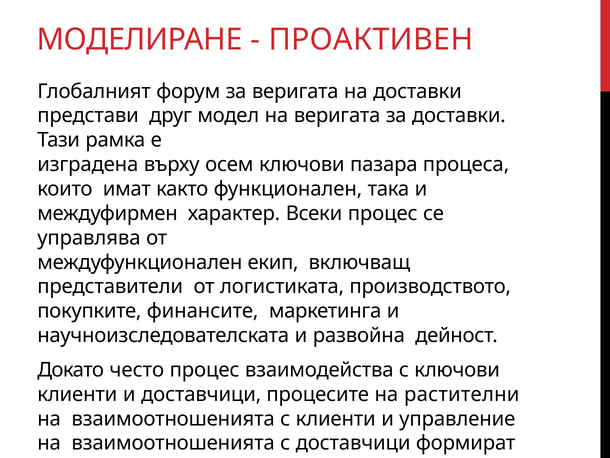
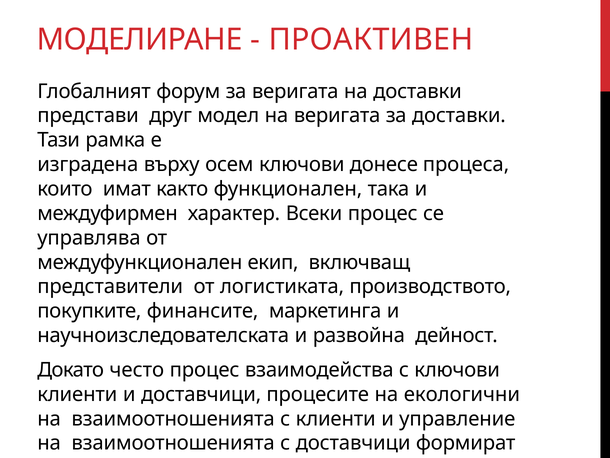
пазара: пазара -> донесе
растителни: растителни -> екологични
